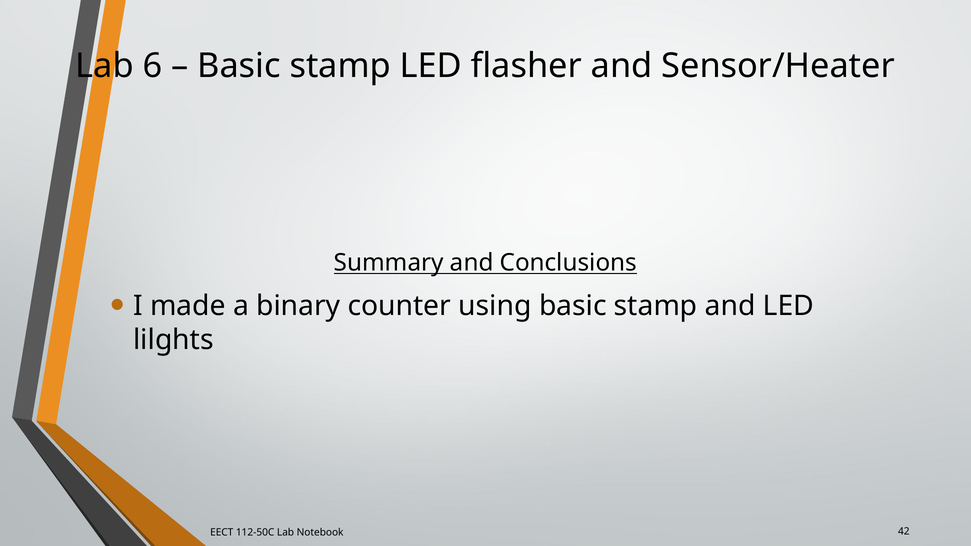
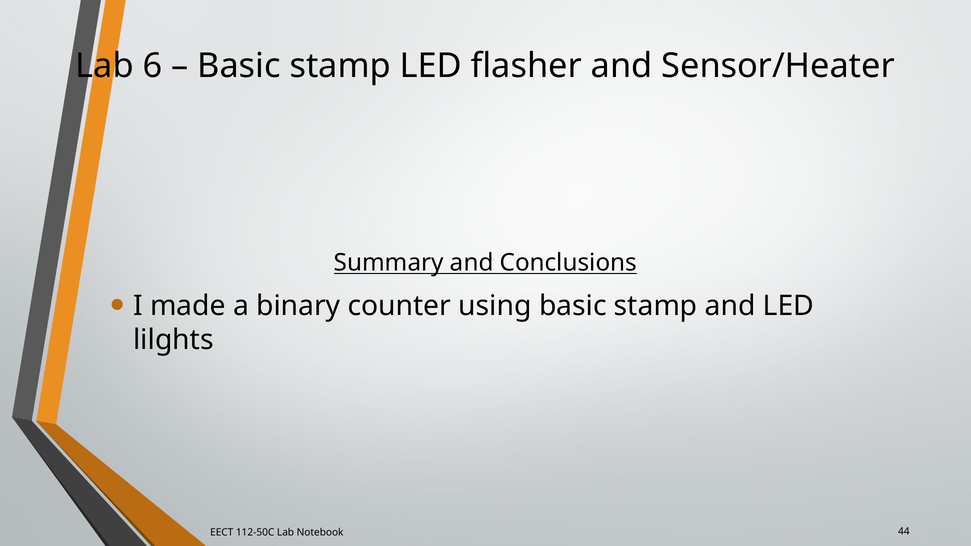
42: 42 -> 44
